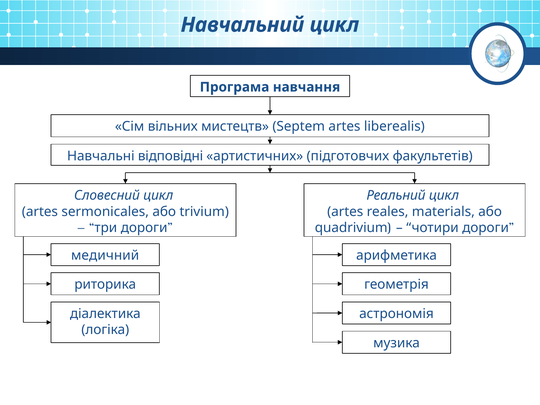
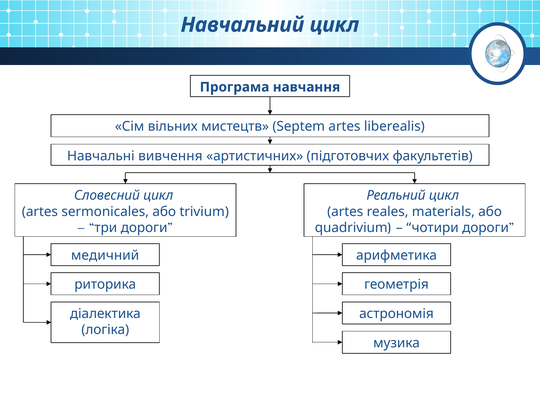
відповідні: відповідні -> вивчення
